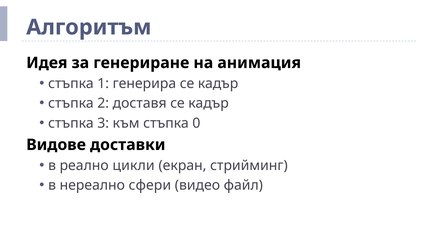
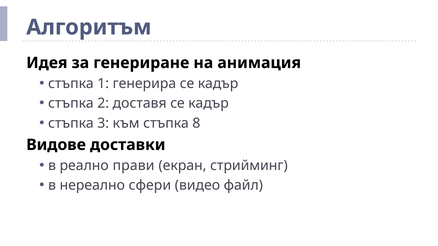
0: 0 -> 8
цикли: цикли -> прави
